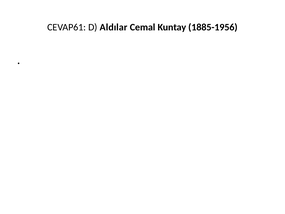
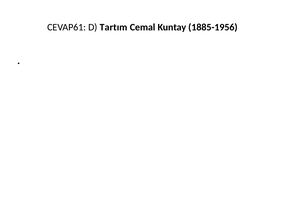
Aldılar: Aldılar -> Tartım
